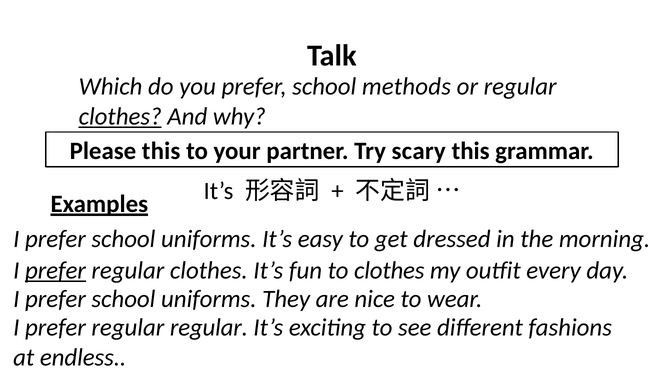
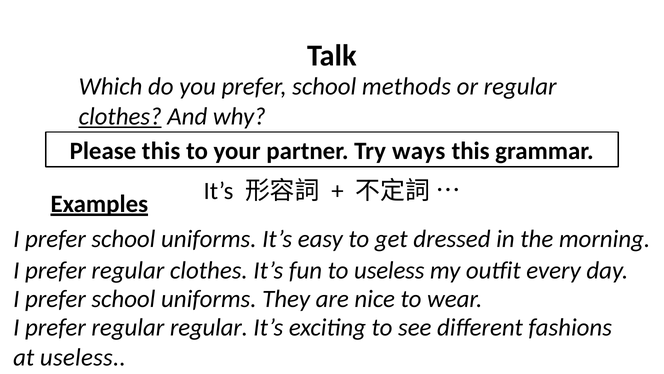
scary: scary -> ways
prefer at (55, 270) underline: present -> none
to clothes: clothes -> useless
at endless: endless -> useless
